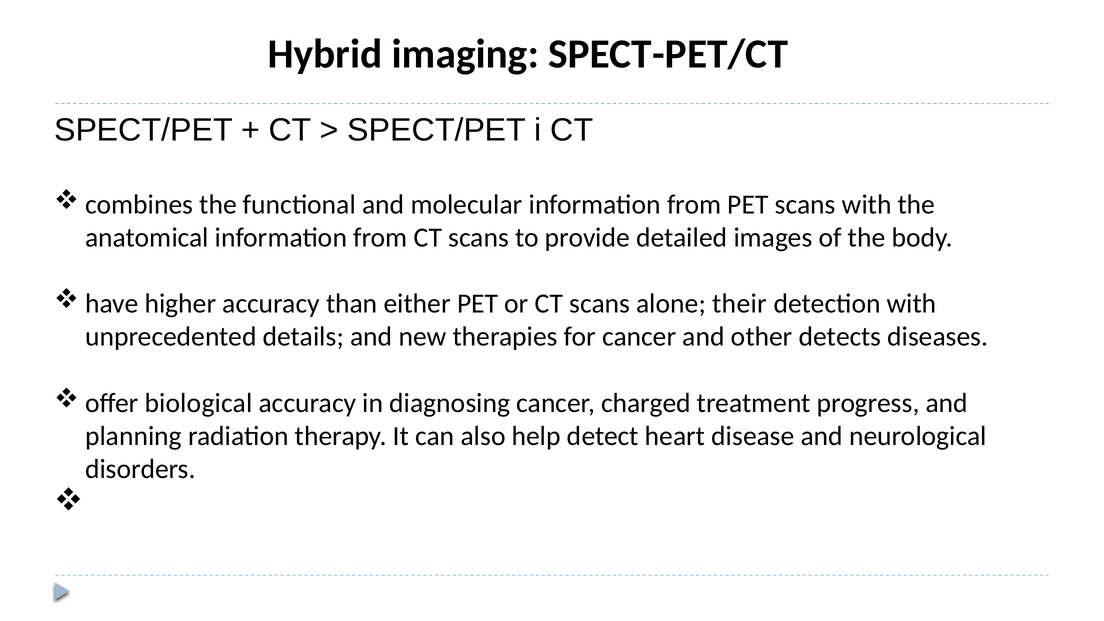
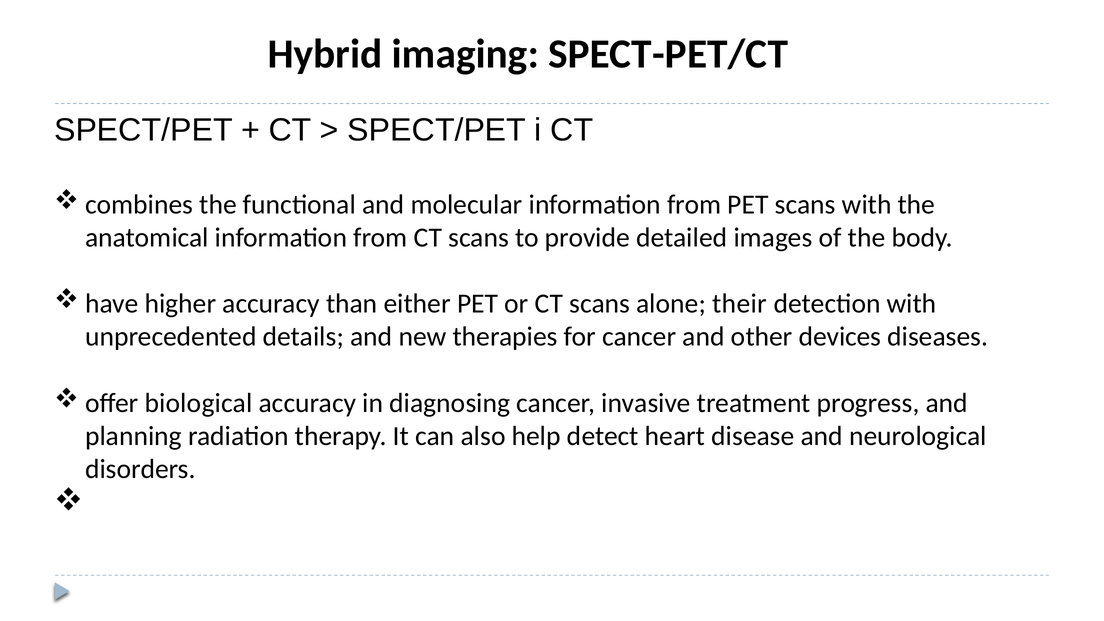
detects: detects -> devices
charged: charged -> invasive
